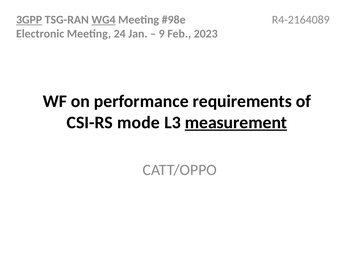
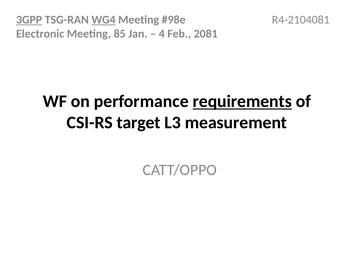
R4-2164089: R4-2164089 -> R4-2104081
24: 24 -> 85
9: 9 -> 4
2023: 2023 -> 2081
requirements underline: none -> present
mode: mode -> target
measurement underline: present -> none
